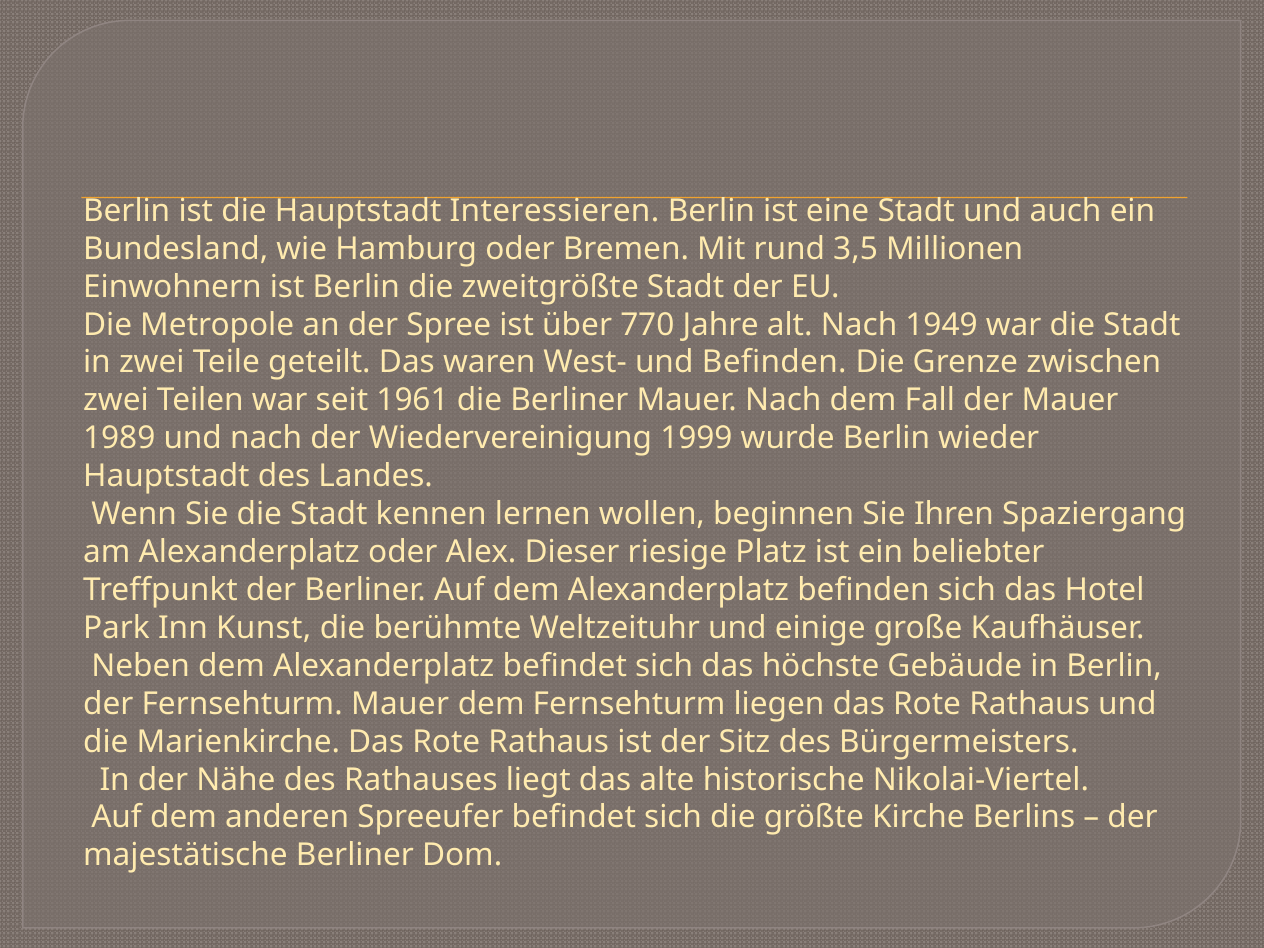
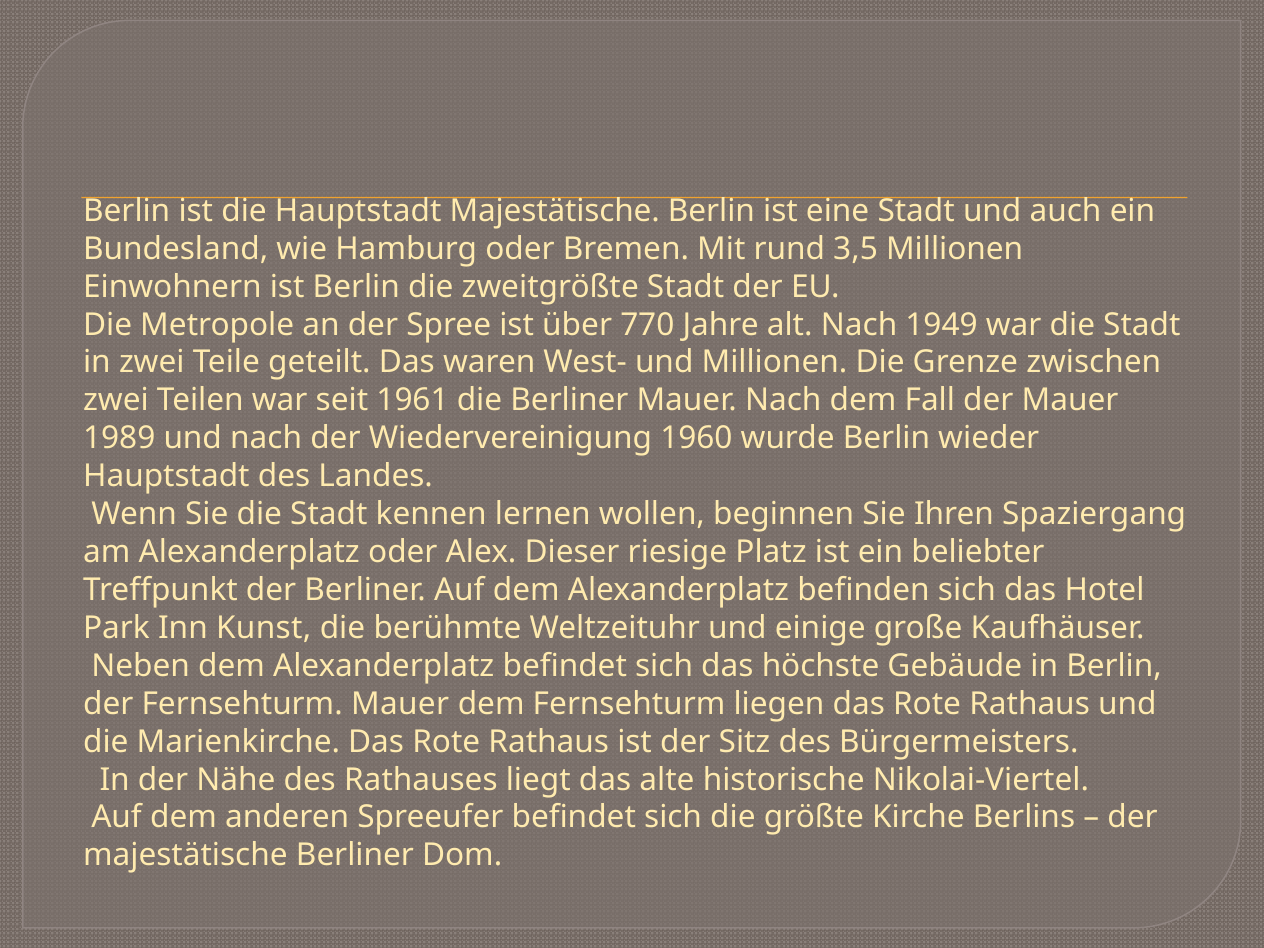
Hauptstadt Interessieren: Interessieren -> Majestätische
und Befinden: Befinden -> Millionen
1999: 1999 -> 1960
